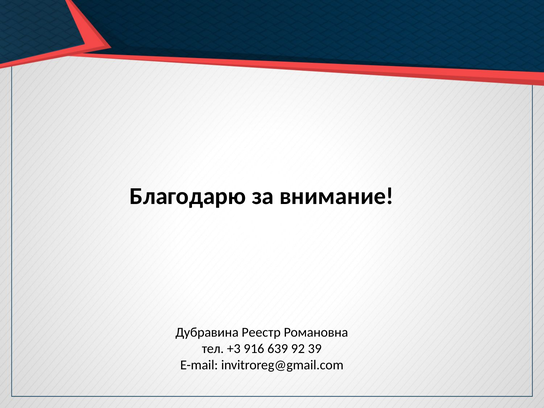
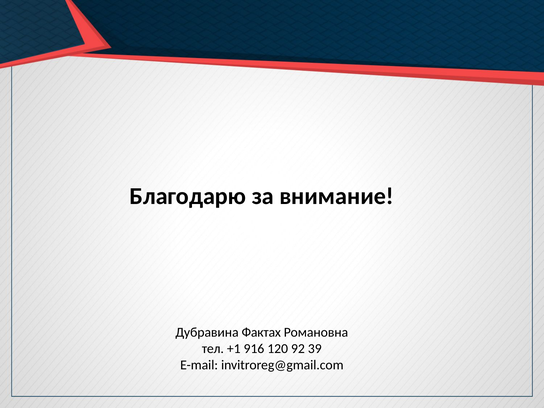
Реестр: Реестр -> Фактах
+3: +3 -> +1
639: 639 -> 120
